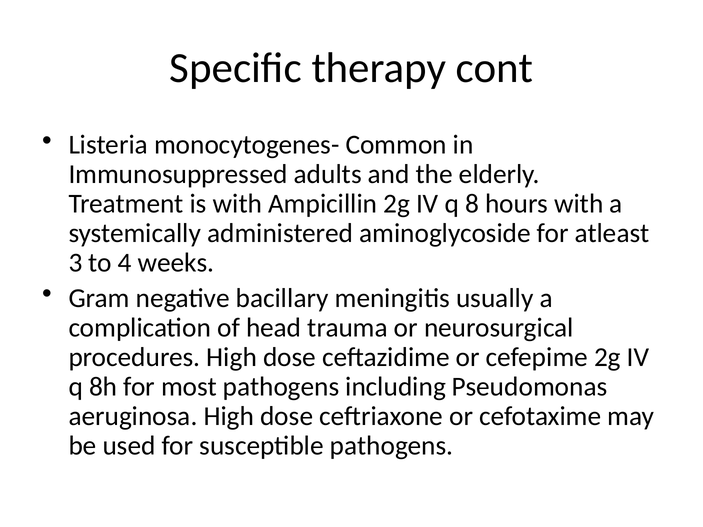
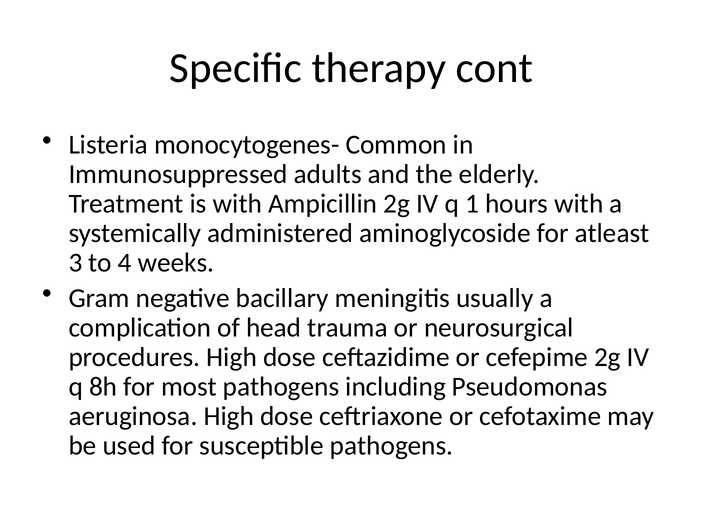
8: 8 -> 1
